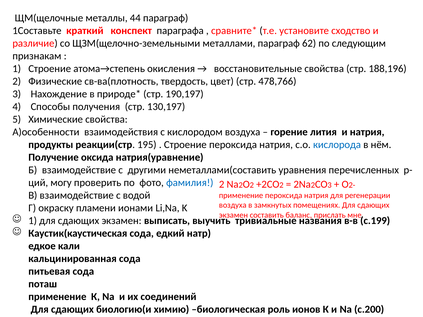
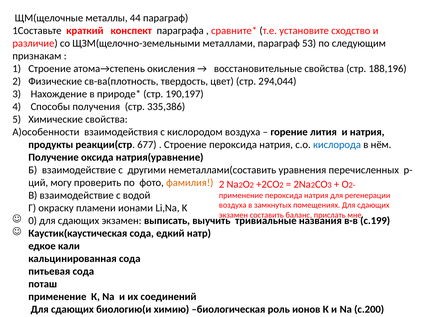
62: 62 -> 53
478,766: 478,766 -> 294,044
130,197: 130,197 -> 335,386
195: 195 -> 677
фамилия colour: blue -> orange
1 at (33, 221): 1 -> 0
